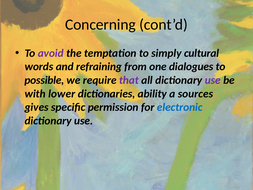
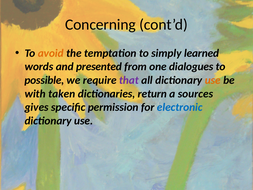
avoid colour: purple -> orange
cultural: cultural -> learned
refraining: refraining -> presented
use at (213, 80) colour: purple -> orange
lower: lower -> taken
ability: ability -> return
